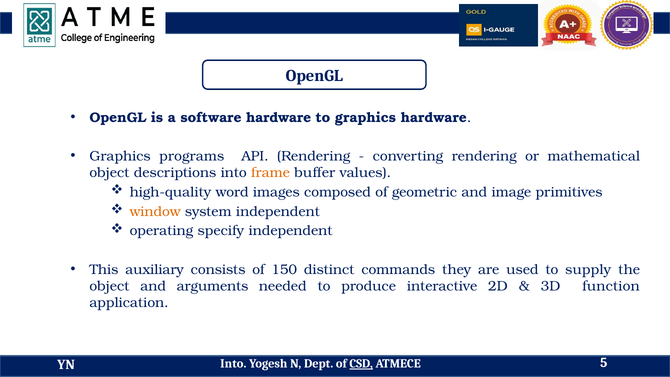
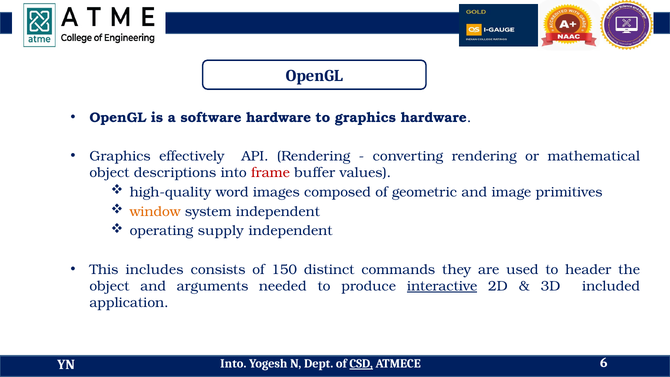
programs: programs -> effectively
frame colour: orange -> red
specify: specify -> supply
auxiliary: auxiliary -> includes
supply: supply -> header
interactive underline: none -> present
function: function -> included
5: 5 -> 6
